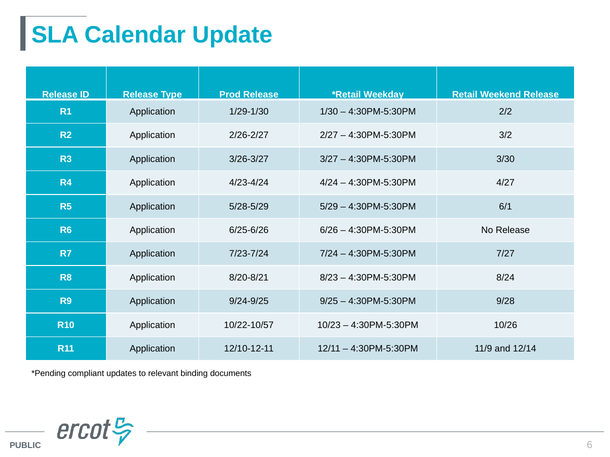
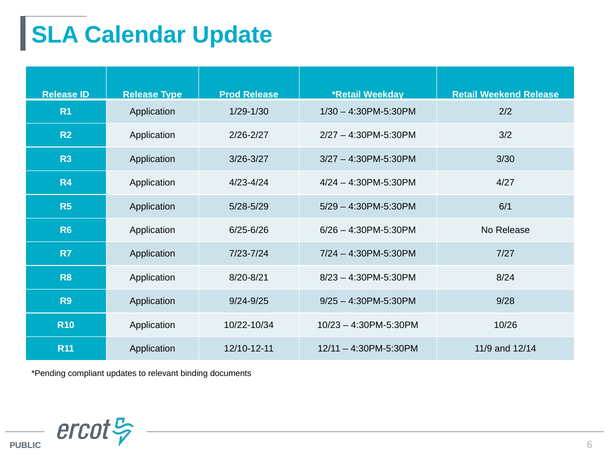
10/22-10/57: 10/22-10/57 -> 10/22-10/34
